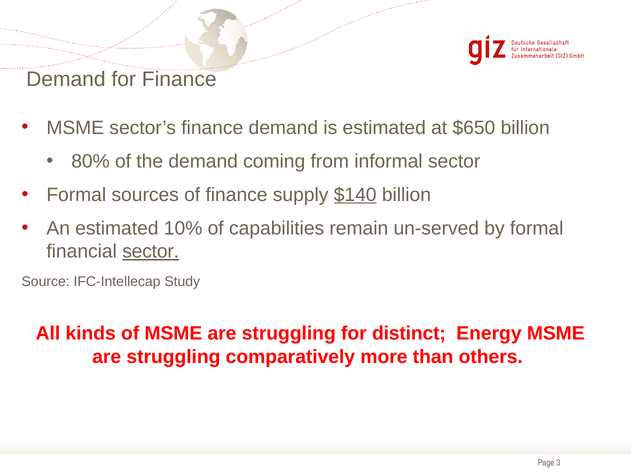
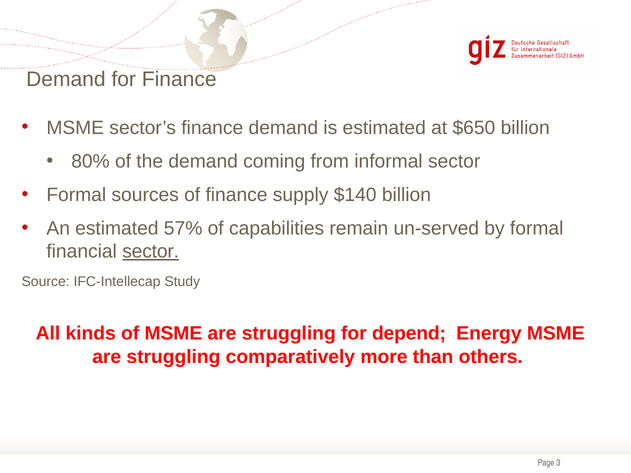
$140 underline: present -> none
10%: 10% -> 57%
distinct: distinct -> depend
